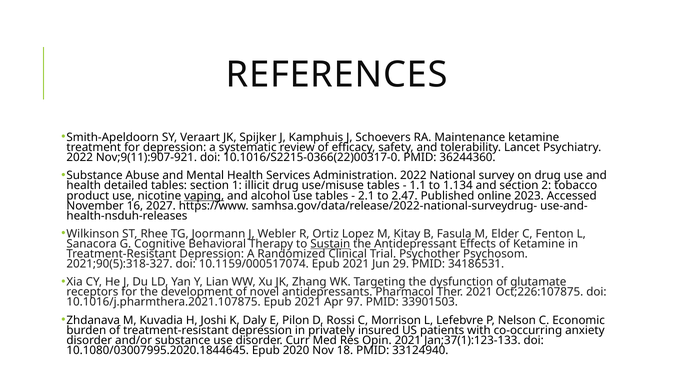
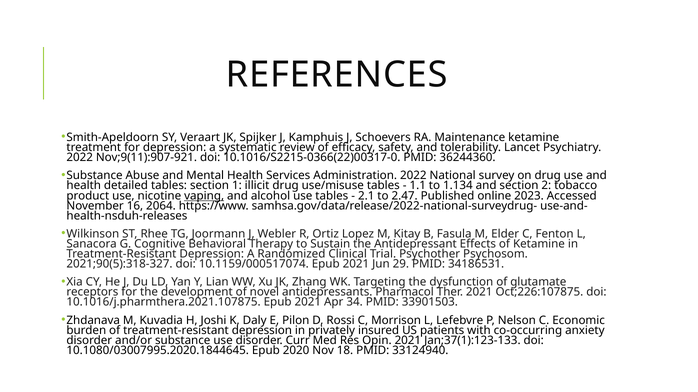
2027: 2027 -> 2064
Sustain underline: present -> none
97: 97 -> 34
